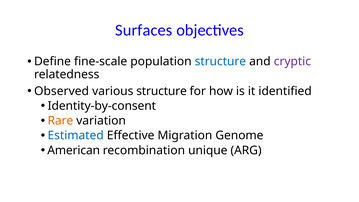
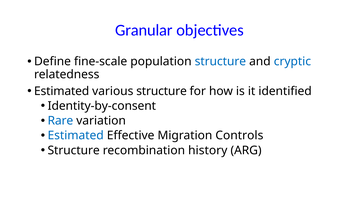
Surfaces: Surfaces -> Granular
cryptic colour: purple -> blue
Observed at (62, 91): Observed -> Estimated
Rare colour: orange -> blue
Genome: Genome -> Controls
American at (74, 150): American -> Structure
unique: unique -> history
